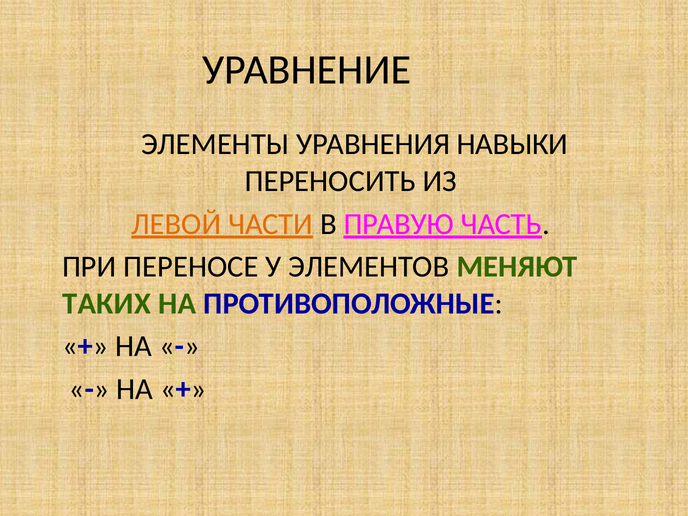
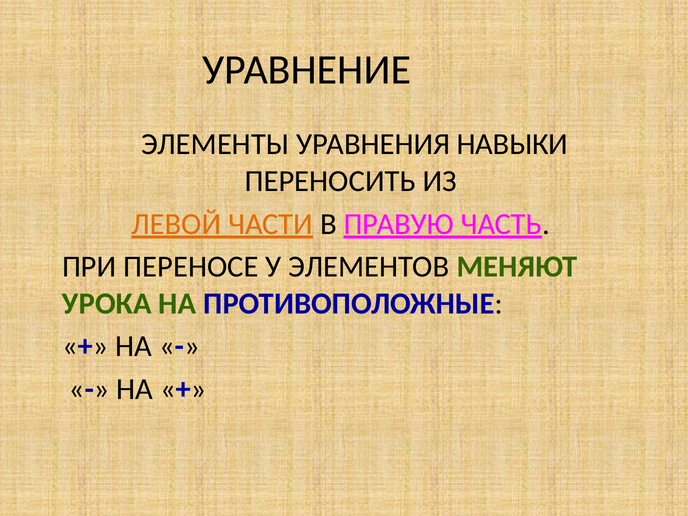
ТАКИХ: ТАКИХ -> УРОКА
